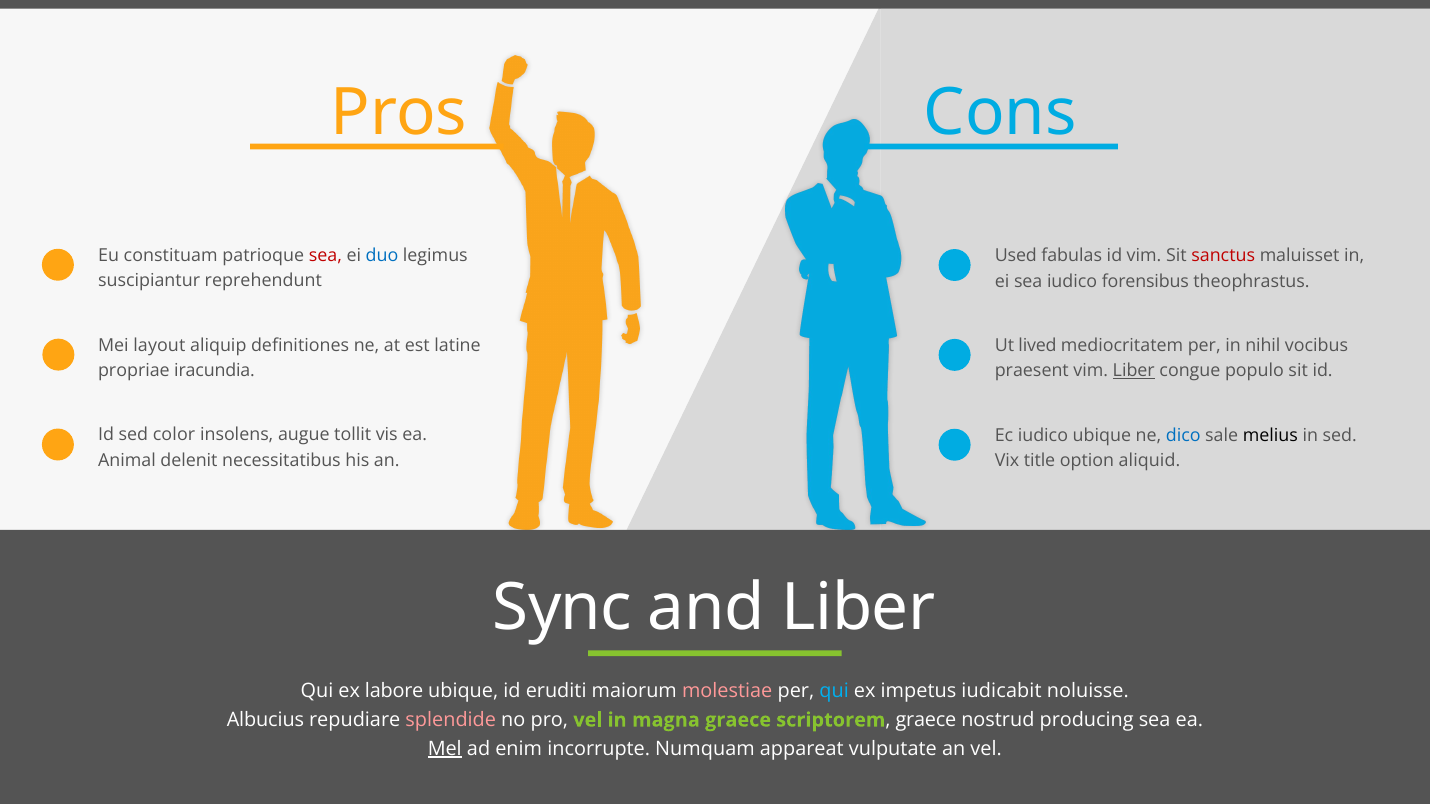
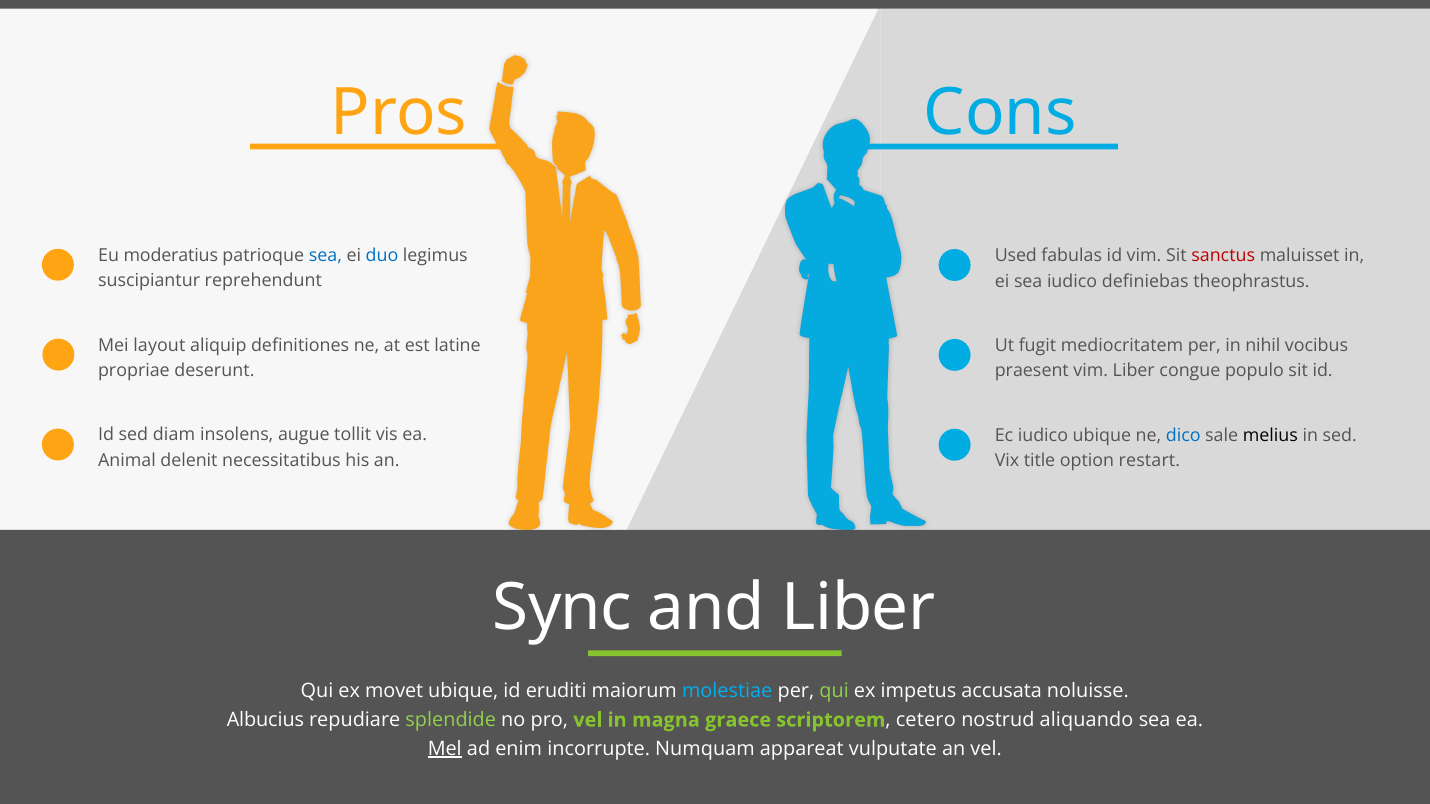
constituam: constituam -> moderatius
sea at (325, 255) colour: red -> blue
forensibus: forensibus -> definiebas
lived: lived -> fugit
iracundia: iracundia -> deserunt
Liber at (1134, 371) underline: present -> none
color: color -> diam
aliquid: aliquid -> restart
labore: labore -> movet
molestiae colour: pink -> light blue
qui at (834, 692) colour: light blue -> light green
iudicabit: iudicabit -> accusata
splendide colour: pink -> light green
scriptorem graece: graece -> cetero
producing: producing -> aliquando
